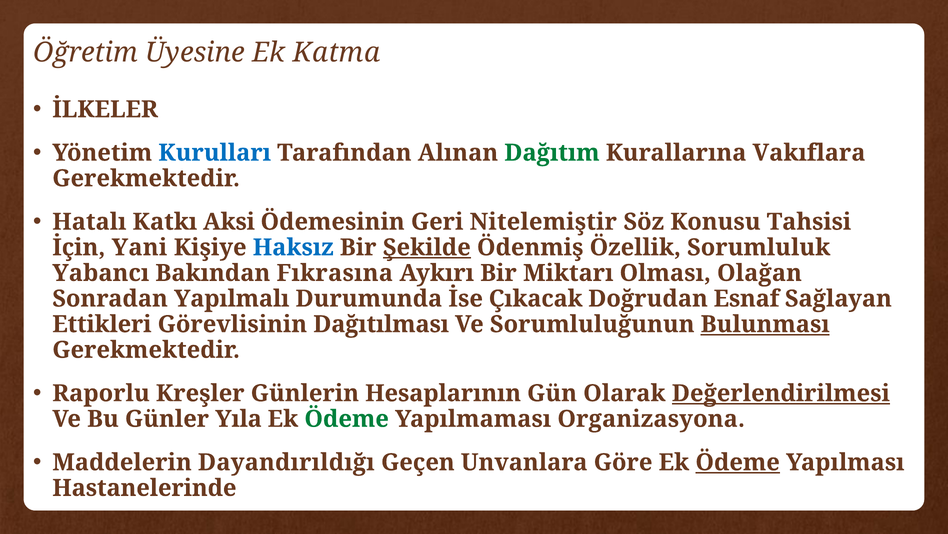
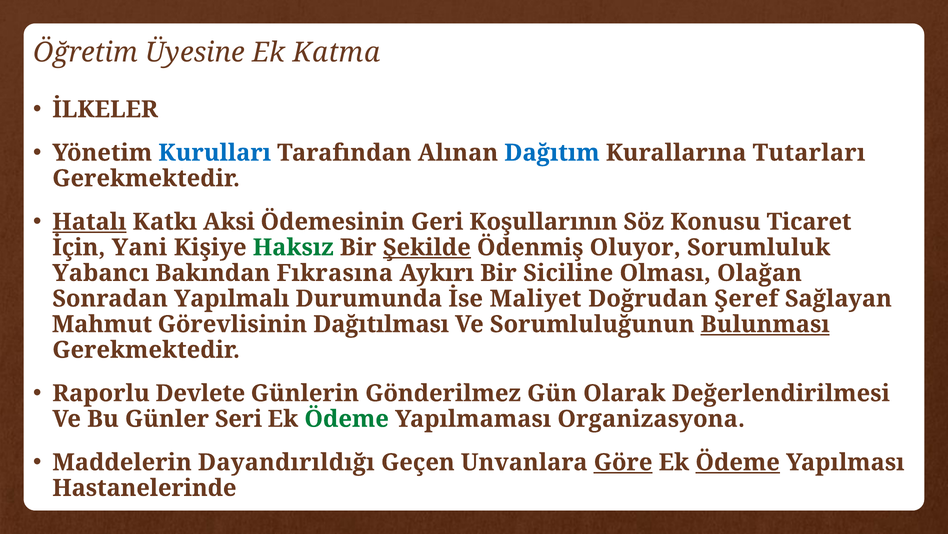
Dağıtım colour: green -> blue
Vakıflara: Vakıflara -> Tutarları
Hatalı underline: none -> present
Nitelemiştir: Nitelemiştir -> Koşullarının
Tahsisi: Tahsisi -> Ticaret
Haksız colour: blue -> green
Özellik: Özellik -> Oluyor
Miktarı: Miktarı -> Siciline
Çıkacak: Çıkacak -> Maliyet
Esnaf: Esnaf -> Şeref
Ettikleri: Ettikleri -> Mahmut
Kreşler: Kreşler -> Devlete
Hesaplarının: Hesaplarının -> Gönderilmez
Değerlendirilmesi underline: present -> none
Yıla: Yıla -> Seri
Göre underline: none -> present
